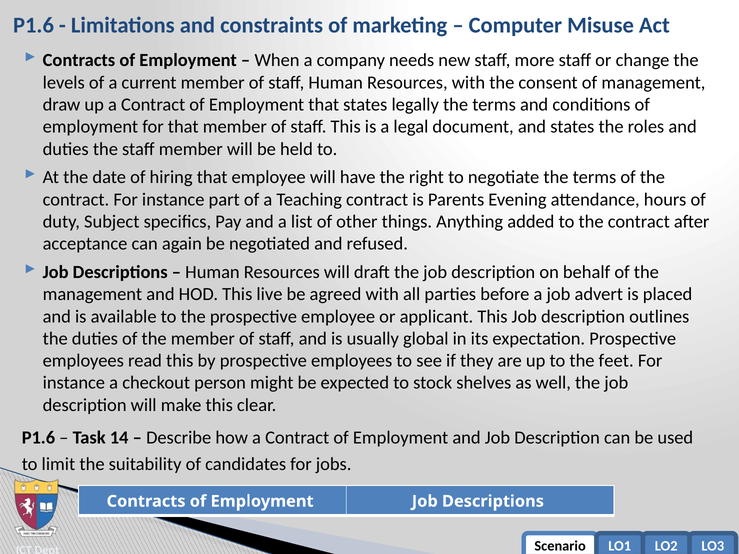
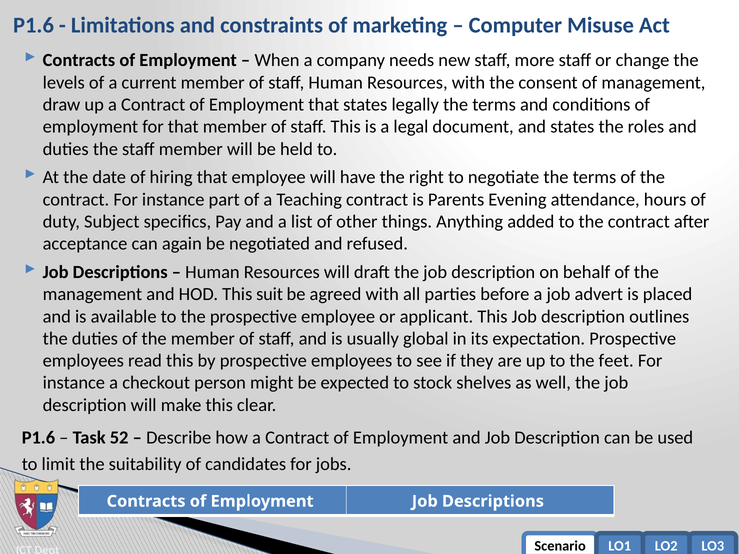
live: live -> suit
14: 14 -> 52
